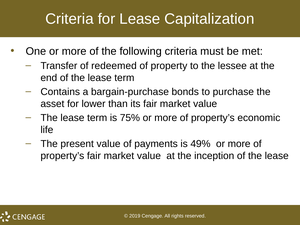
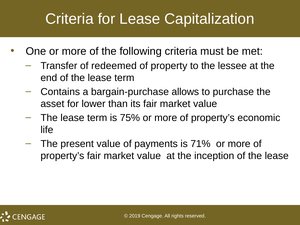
bonds: bonds -> allows
49%: 49% -> 71%
